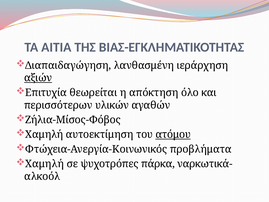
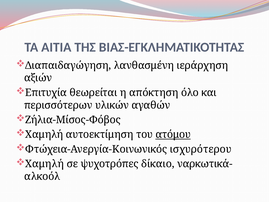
αξιών underline: present -> none
προβλήματα: προβλήματα -> ισχυρότερου
πάρκα: πάρκα -> δίκαιο
